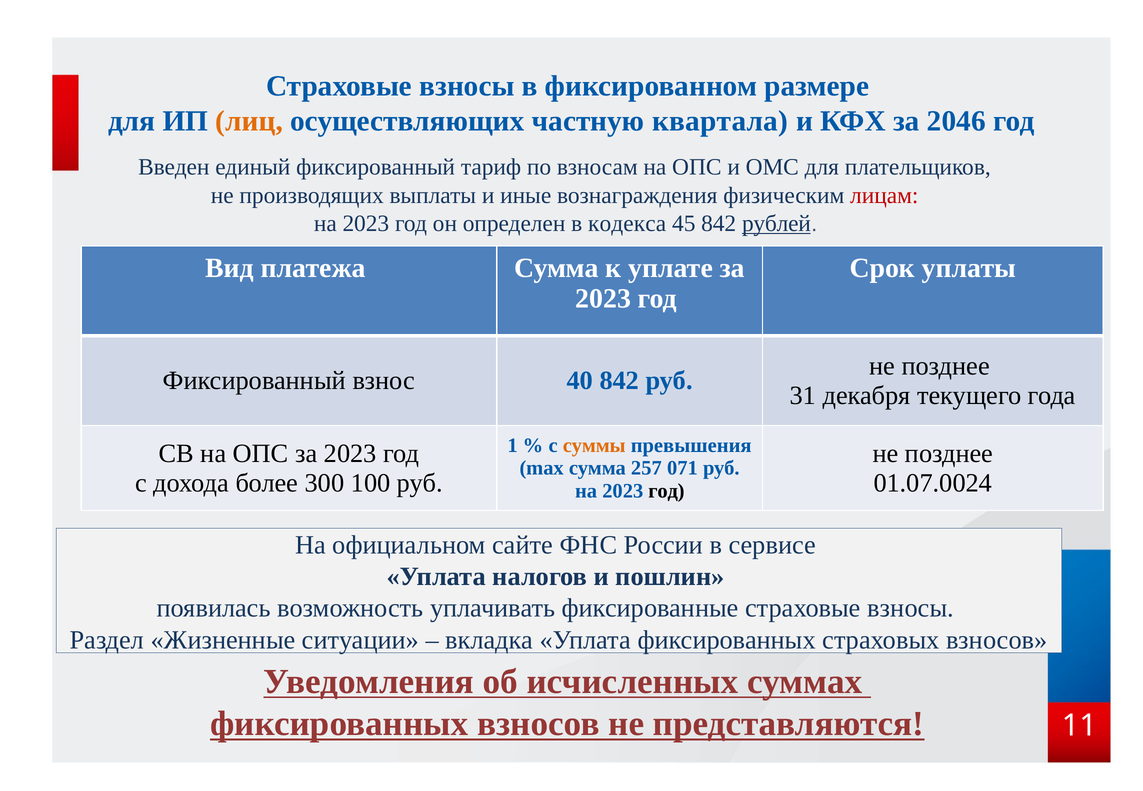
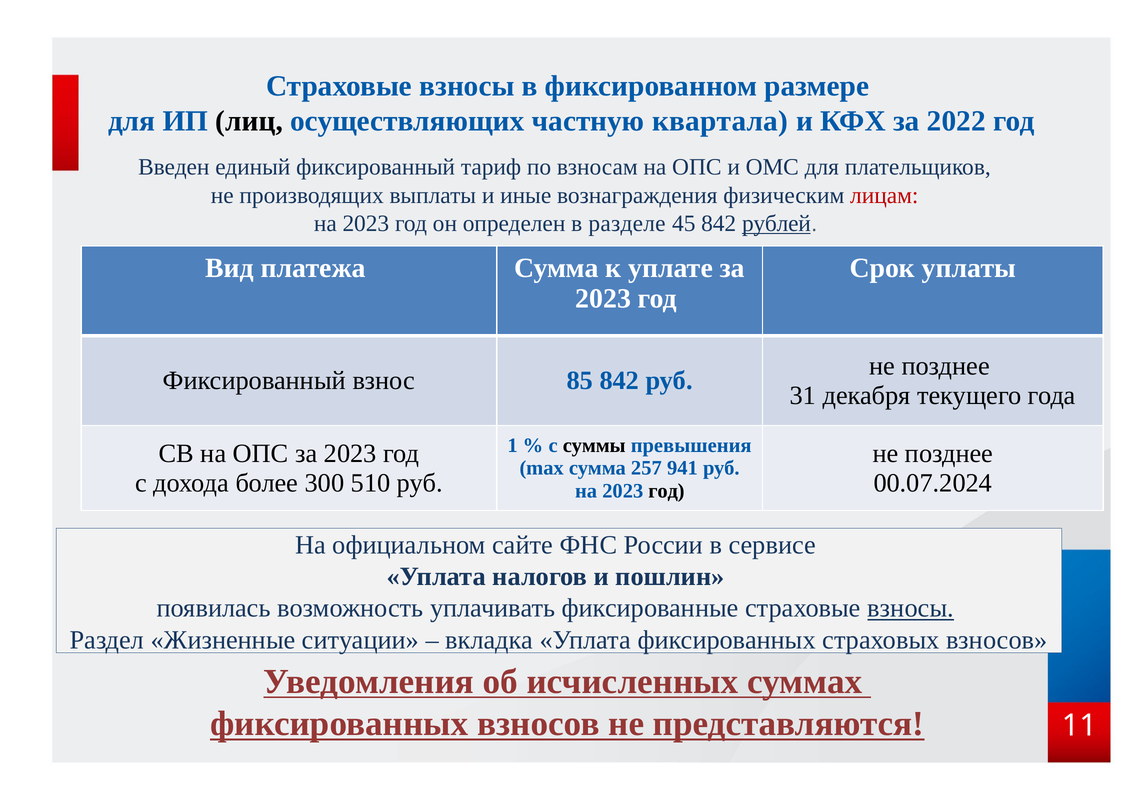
лиц colour: orange -> black
2046: 2046 -> 2022
кодекса: кодекса -> разделе
40: 40 -> 85
суммы colour: orange -> black
071: 071 -> 941
100: 100 -> 510
01.07.0024: 01.07.0024 -> 00.07.2024
взносы at (911, 609) underline: none -> present
